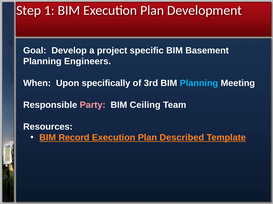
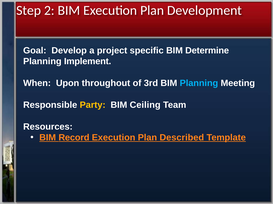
1: 1 -> 2
Basement: Basement -> Determine
Engineers: Engineers -> Implement
specifically: specifically -> throughout
Party colour: pink -> yellow
